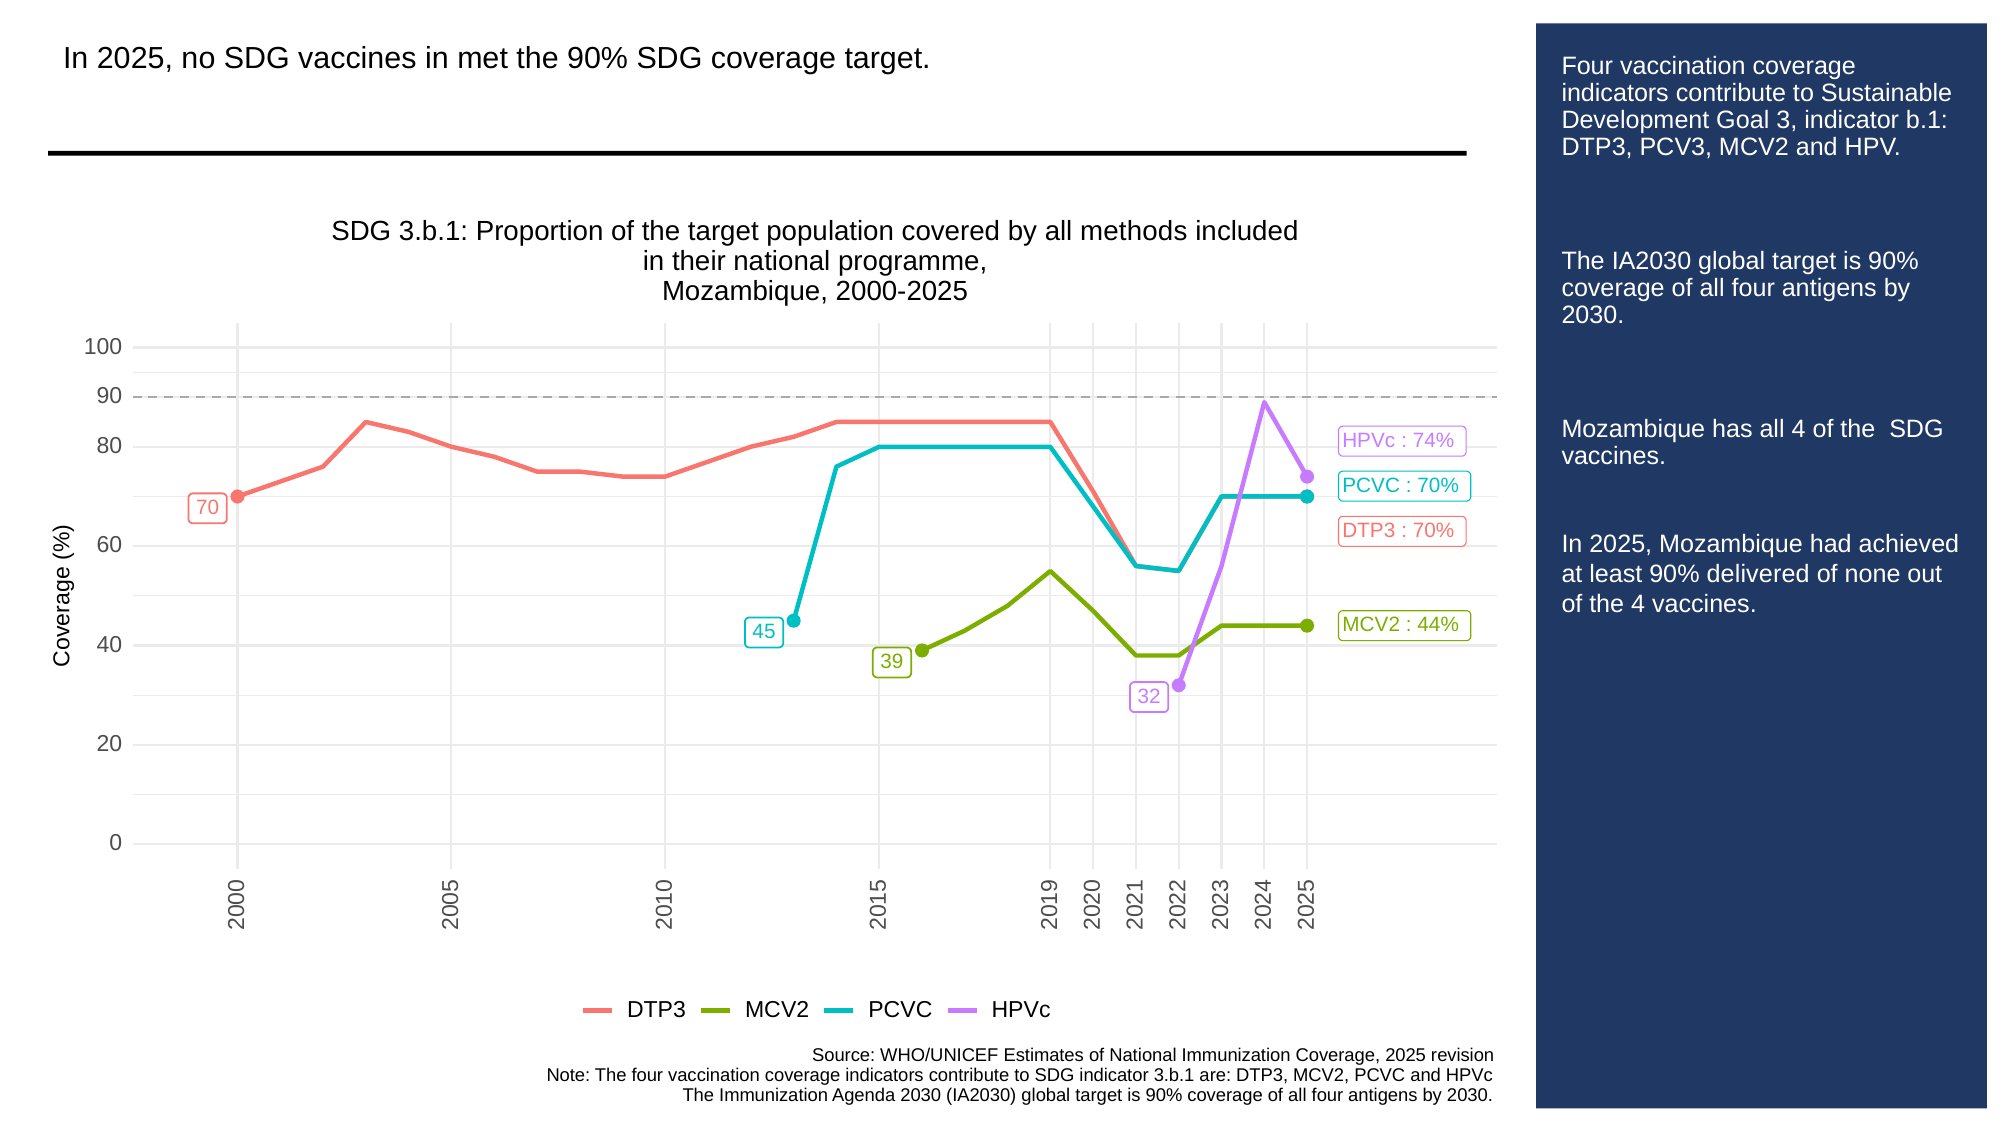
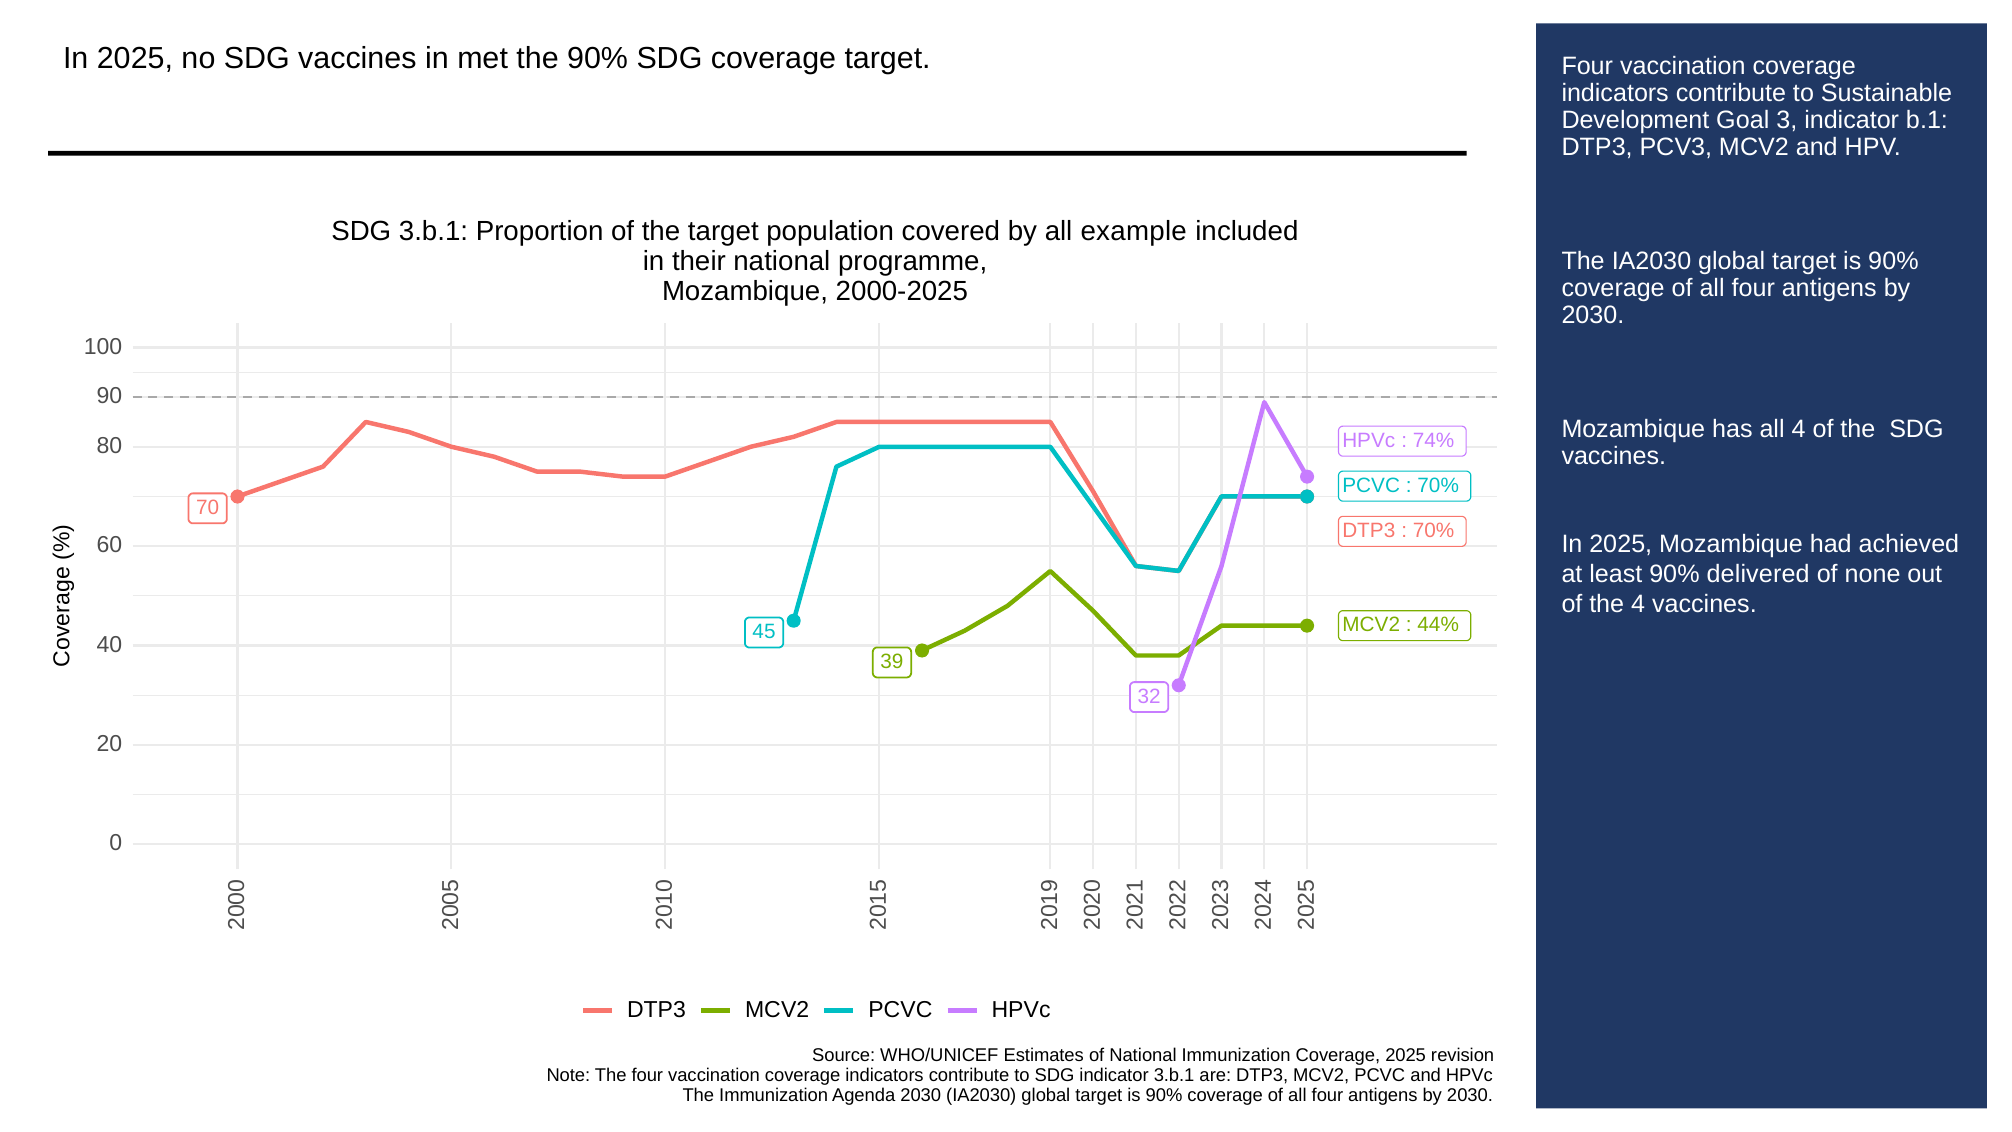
methods: methods -> example
